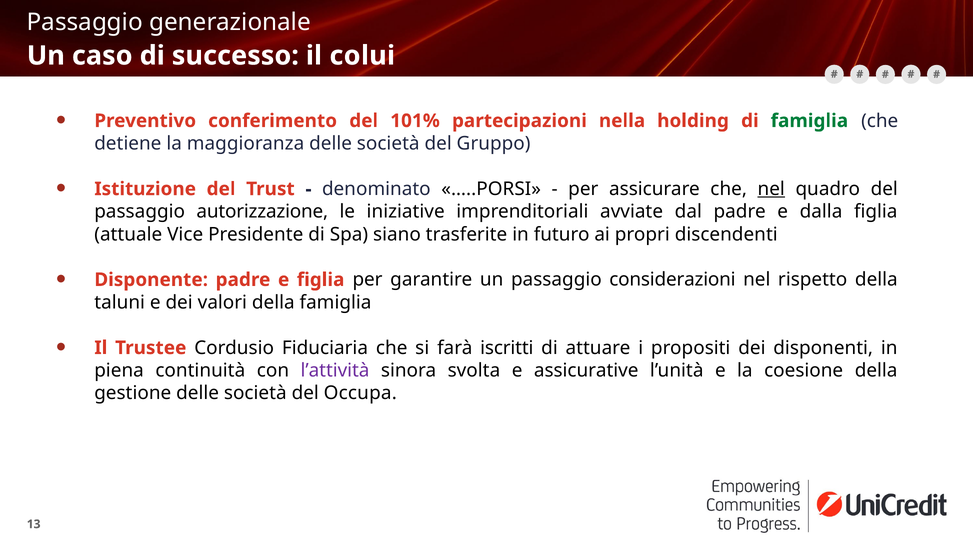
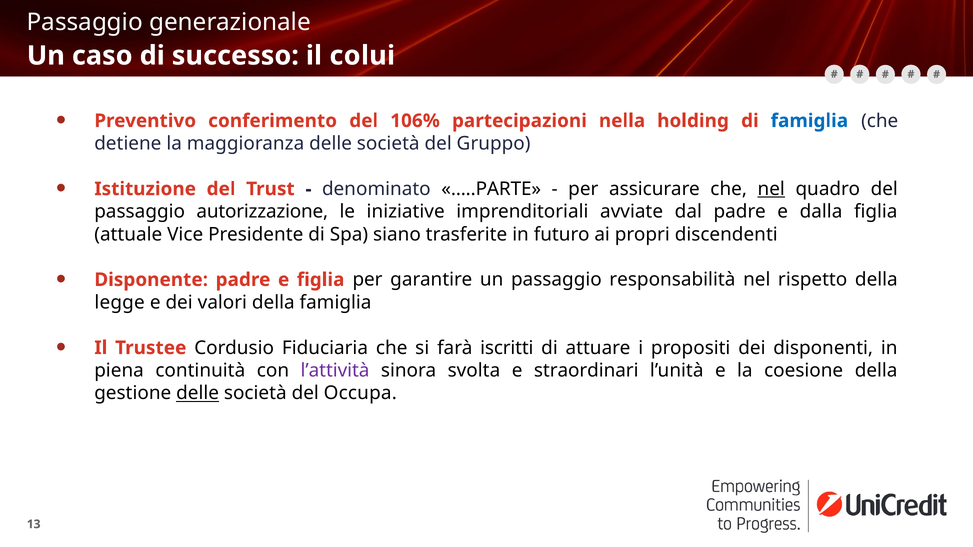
101%: 101% -> 106%
famiglia at (809, 121) colour: green -> blue
…..PORSI: …..PORSI -> …..PARTE
considerazioni: considerazioni -> responsabilità
taluni: taluni -> legge
assicurative: assicurative -> straordinari
delle at (198, 393) underline: none -> present
